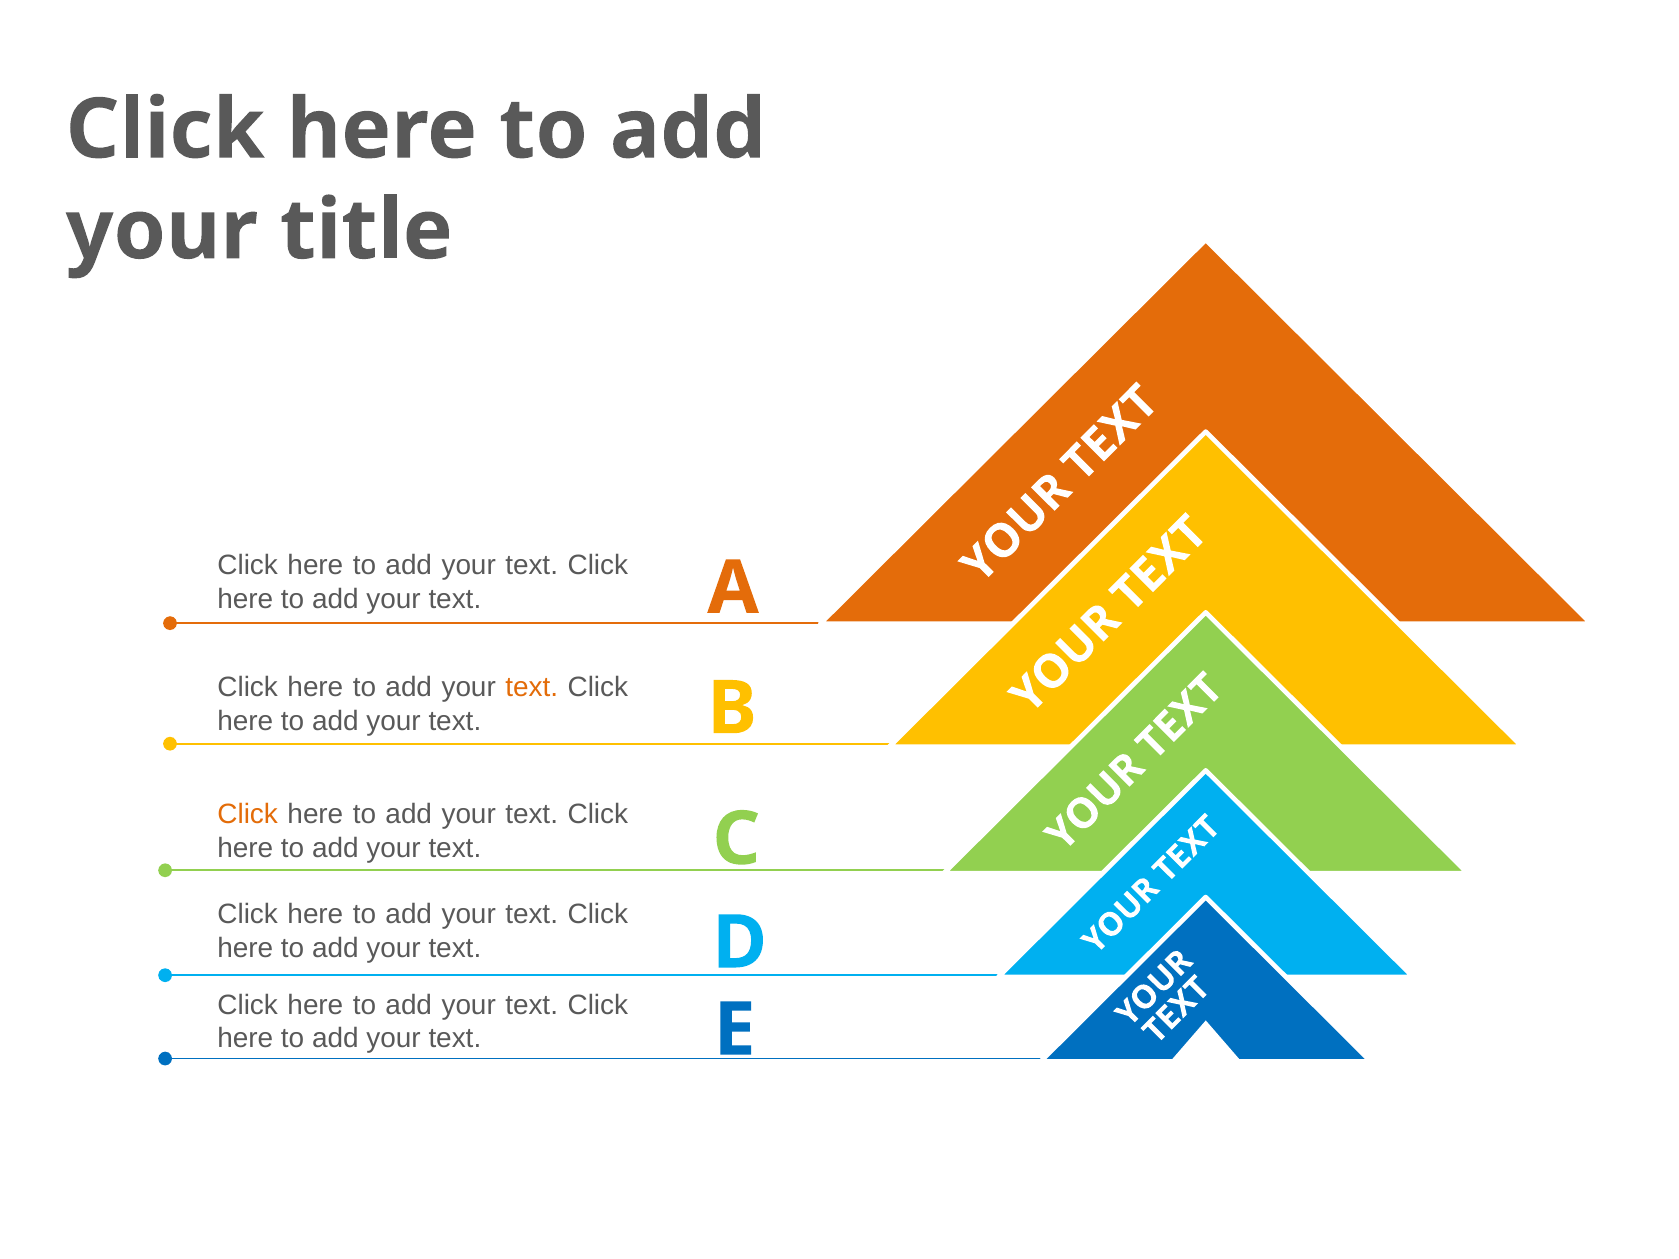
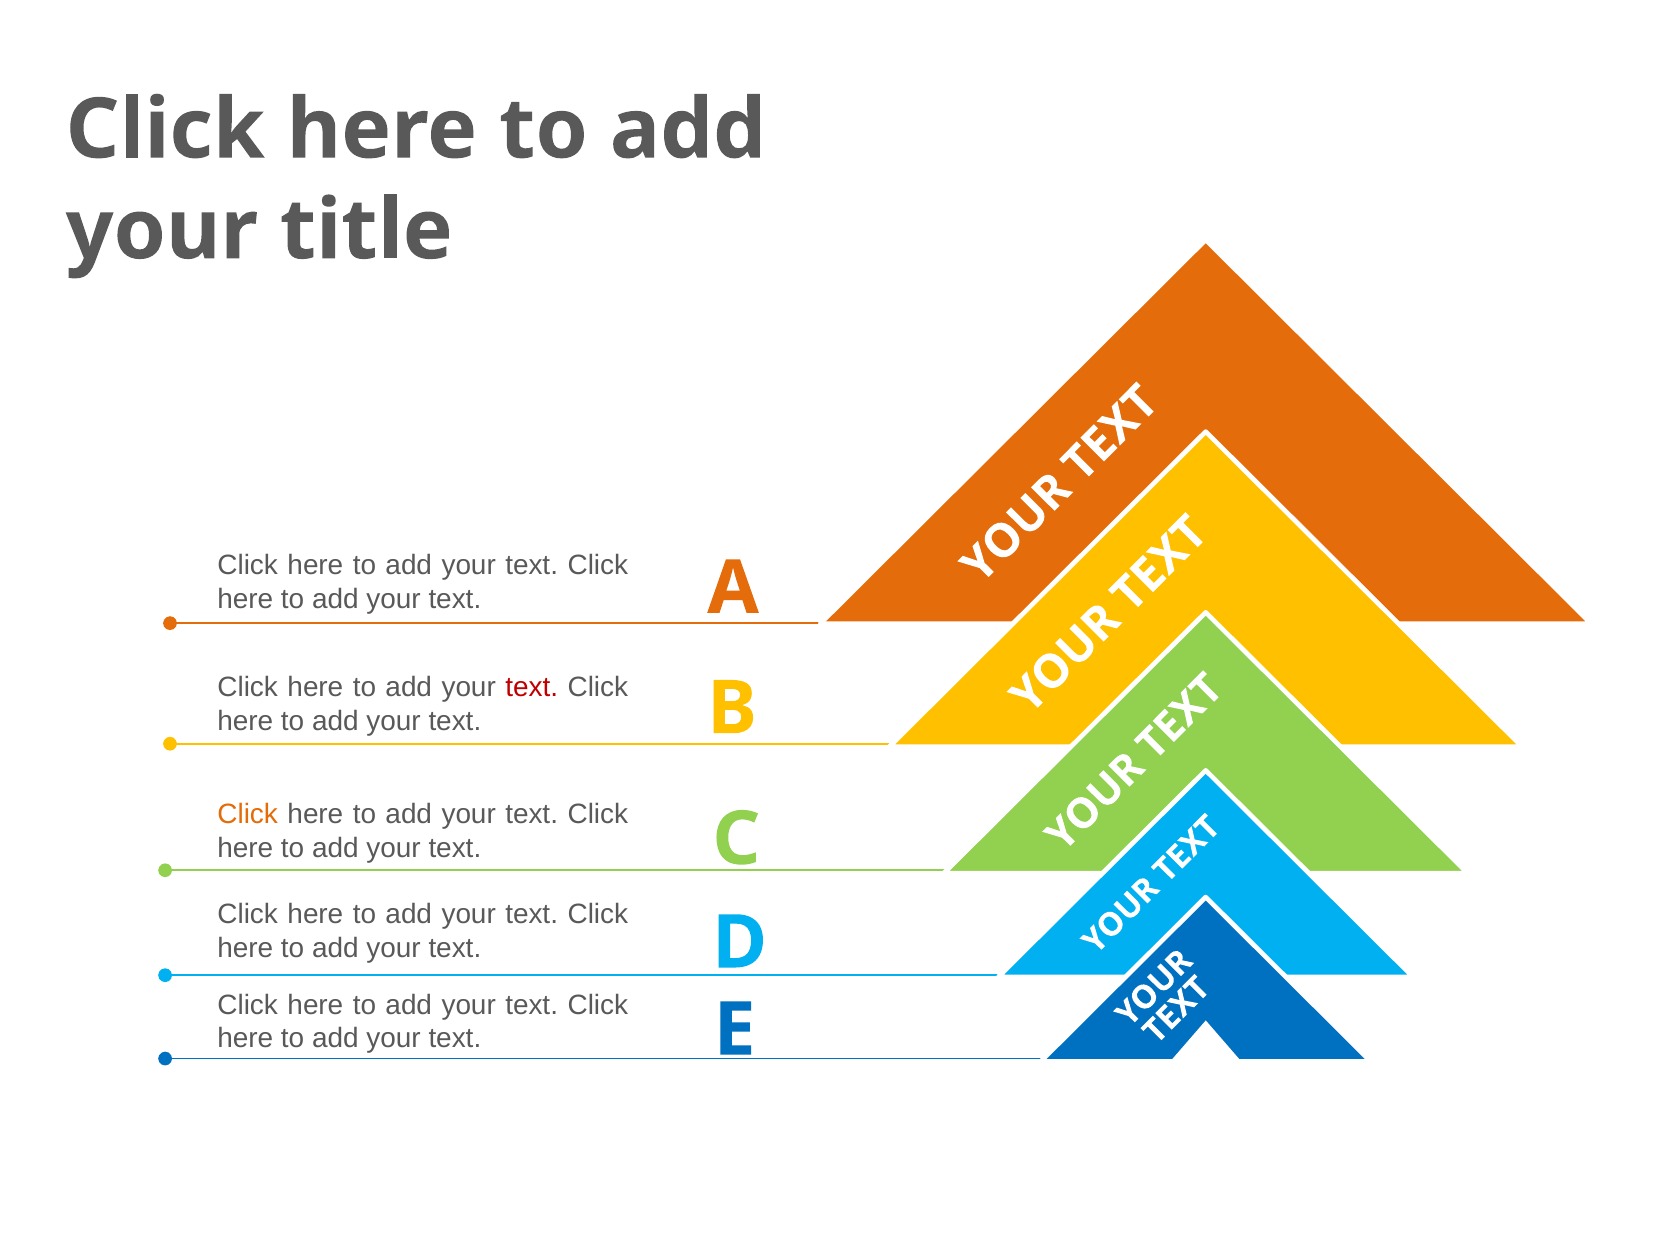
text at (532, 687) colour: orange -> red
